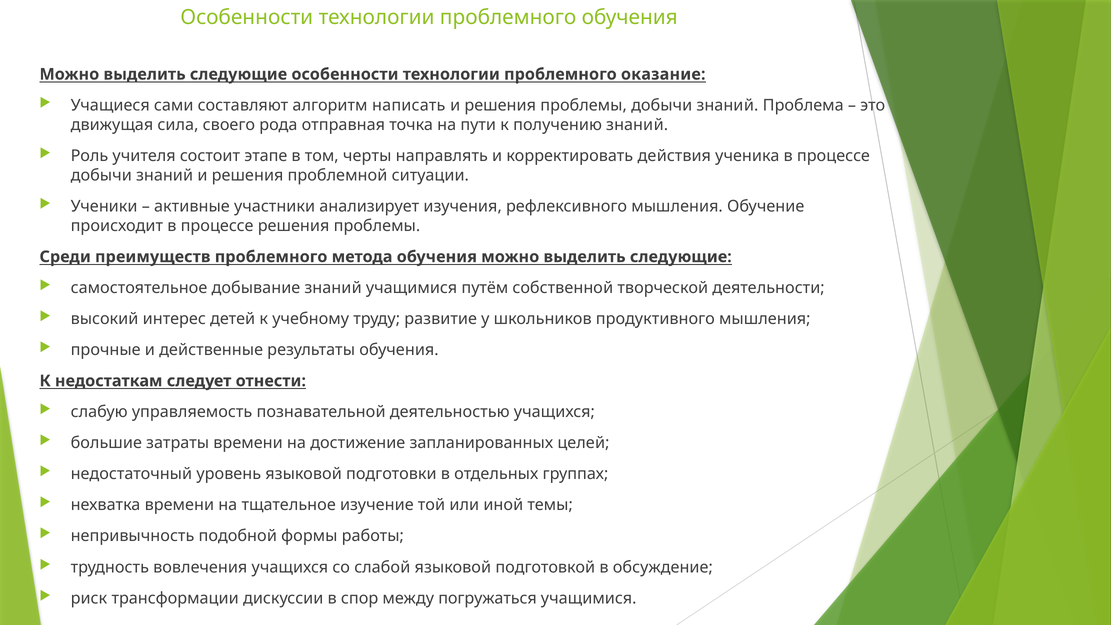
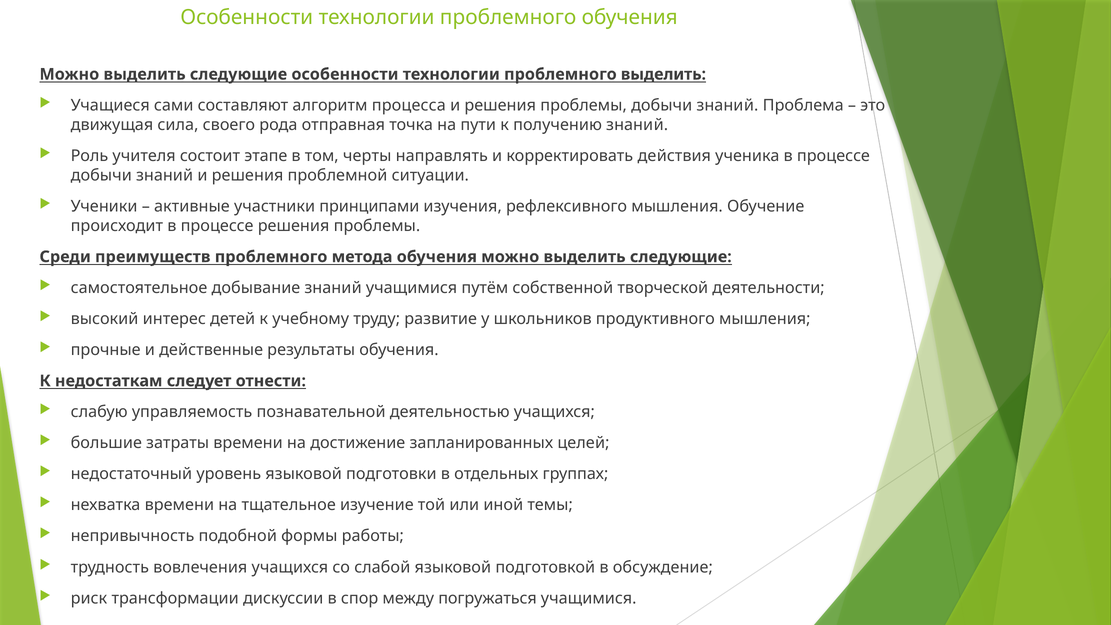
проблемного оказание: оказание -> выделить
написать: написать -> процесса
анализирует: анализирует -> принципами
